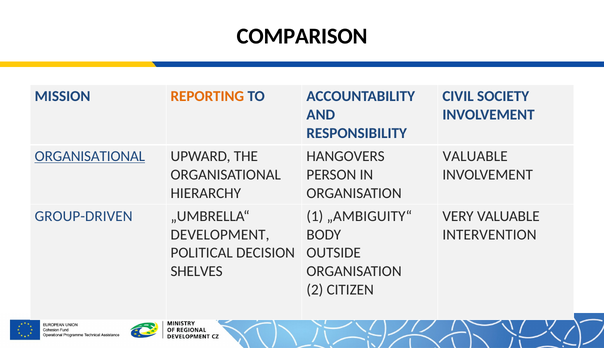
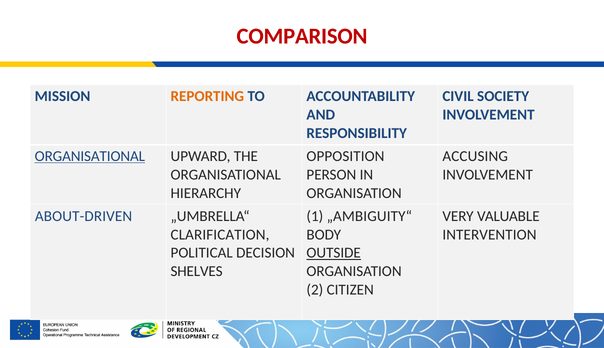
COMPARISON colour: black -> red
HANGOVERS: HANGOVERS -> OPPOSITION
VALUABLE at (475, 156): VALUABLE -> ACCUSING
GROUP-DRIVEN: GROUP-DRIVEN -> ABOUT-DRIVEN
DEVELOPMENT: DEVELOPMENT -> CLARIFICATION
OUTSIDE underline: none -> present
